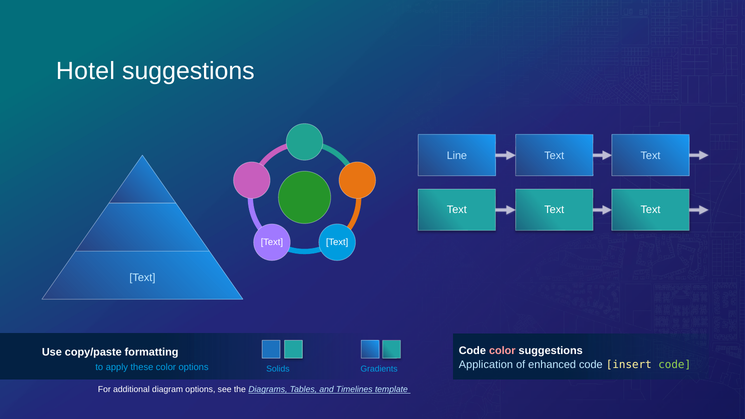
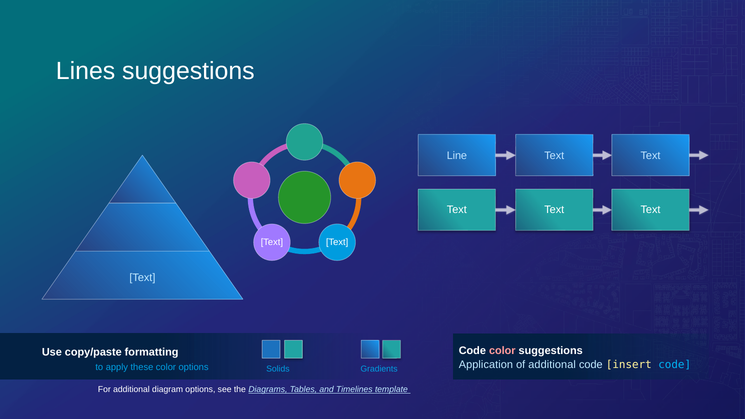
Hotel: Hotel -> Lines
of enhanced: enhanced -> additional
code at (675, 365) colour: light green -> light blue
